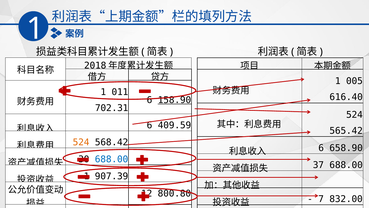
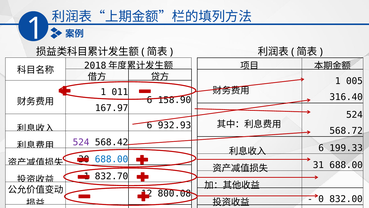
616.40: 616.40 -> 316.40
158.90 underline: present -> none
702.31: 702.31 -> 167.97
409.59: 409.59 -> 932.93
565.42: 565.42 -> 568.72
524 at (81, 142) colour: orange -> purple
658.90: 658.90 -> 199.33
37: 37 -> 31
907.39: 907.39 -> 832.70
800.80: 800.80 -> 800.08
7: 7 -> 0
